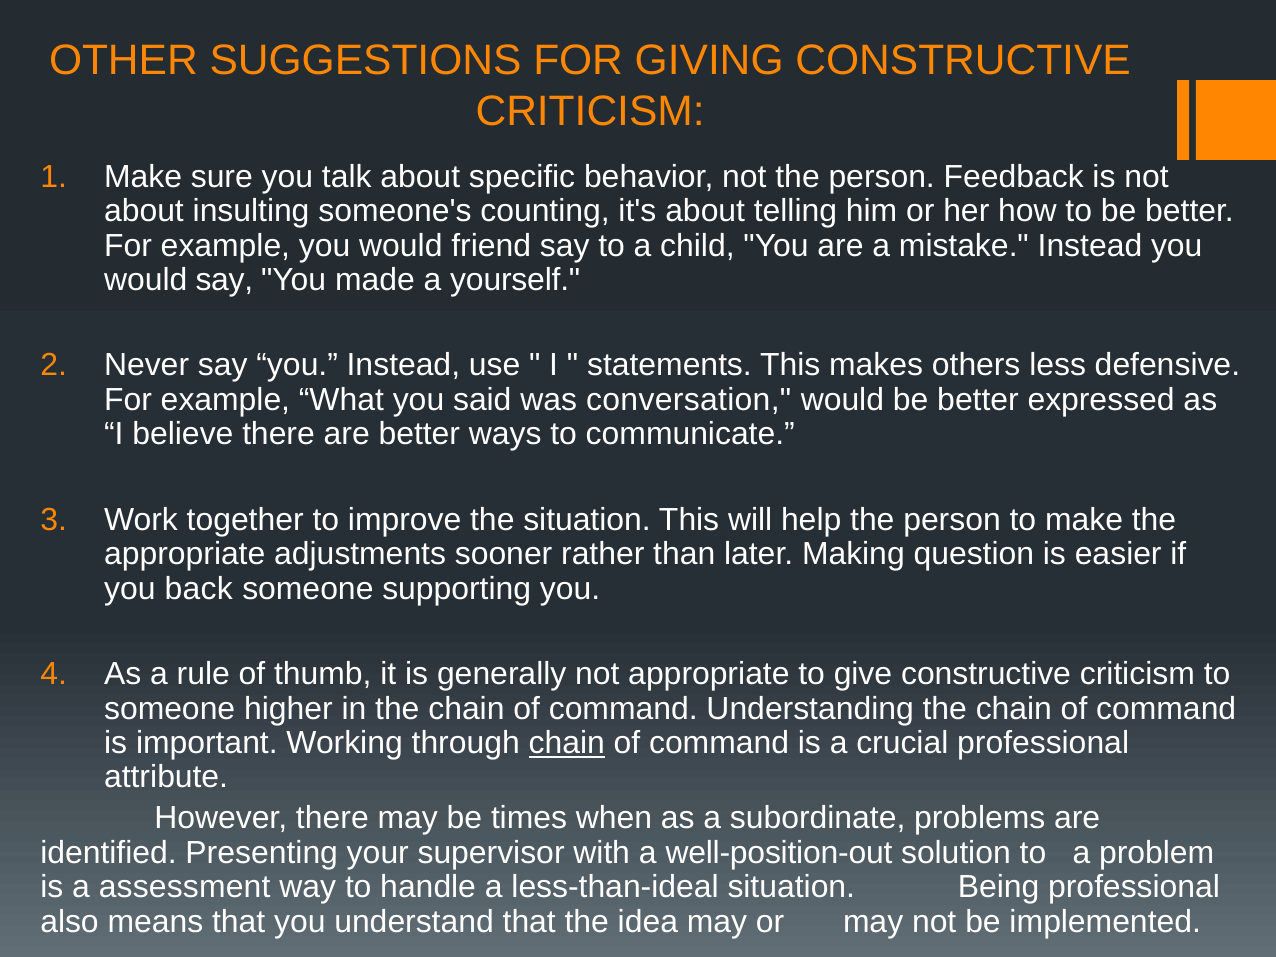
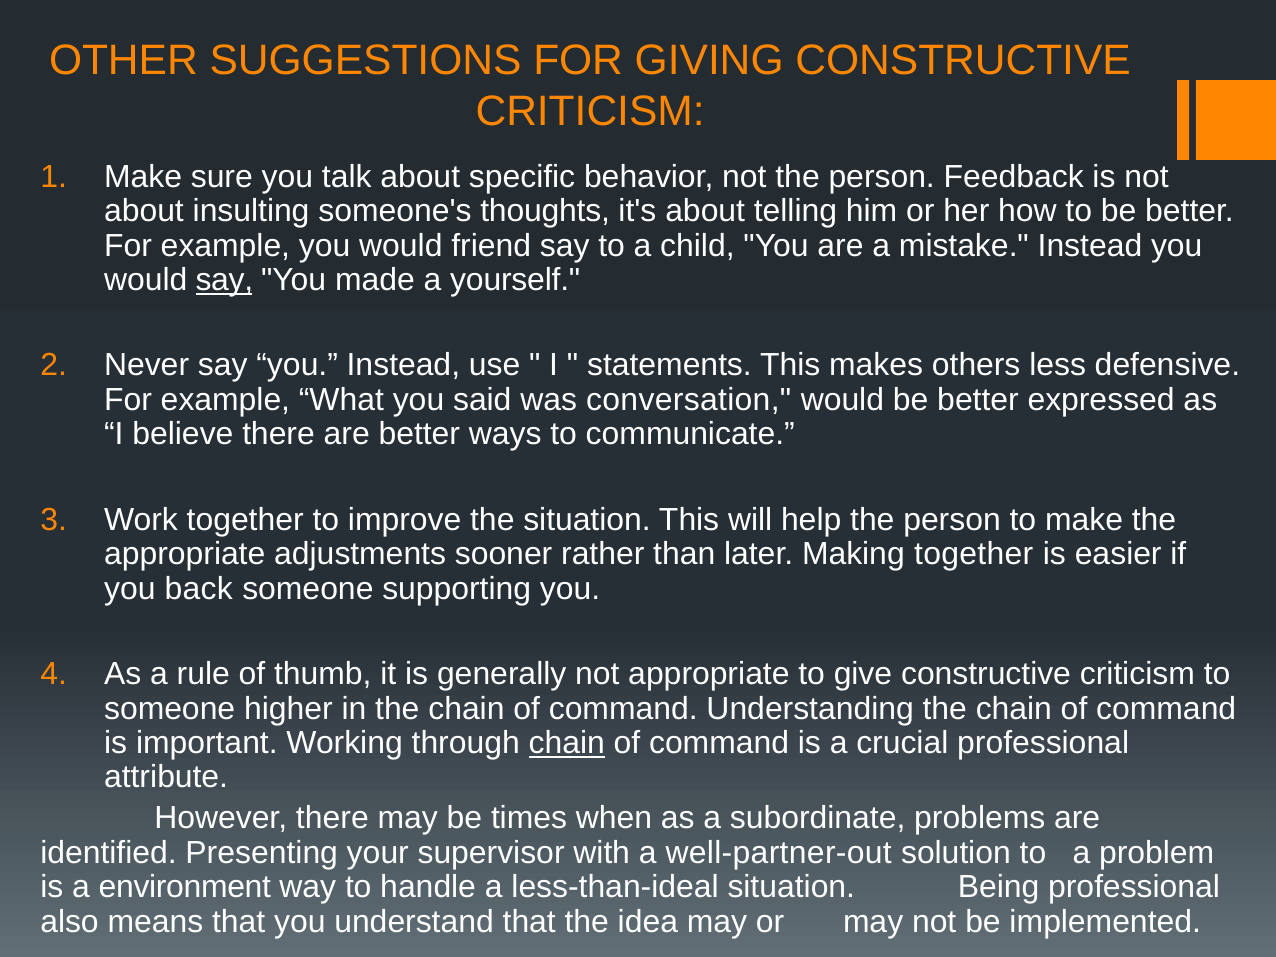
counting: counting -> thoughts
say at (224, 280) underline: none -> present
Making question: question -> together
well-position-out: well-position-out -> well-partner-out
assessment: assessment -> environment
